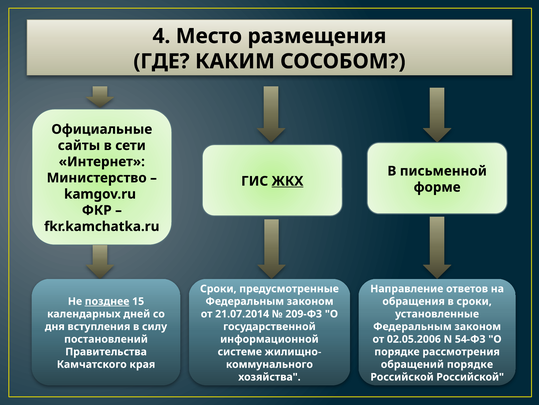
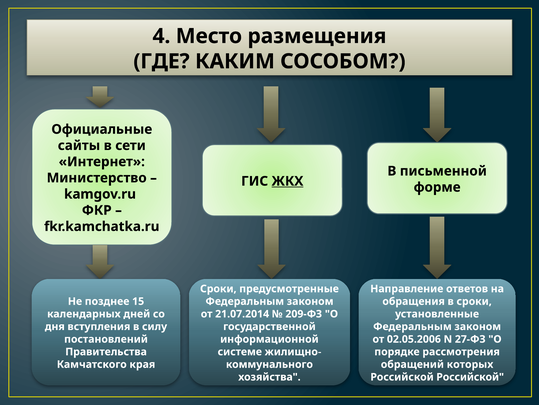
позднее underline: present -> none
54-ФЗ: 54-ФЗ -> 27-ФЗ
обращений порядке: порядке -> которых
